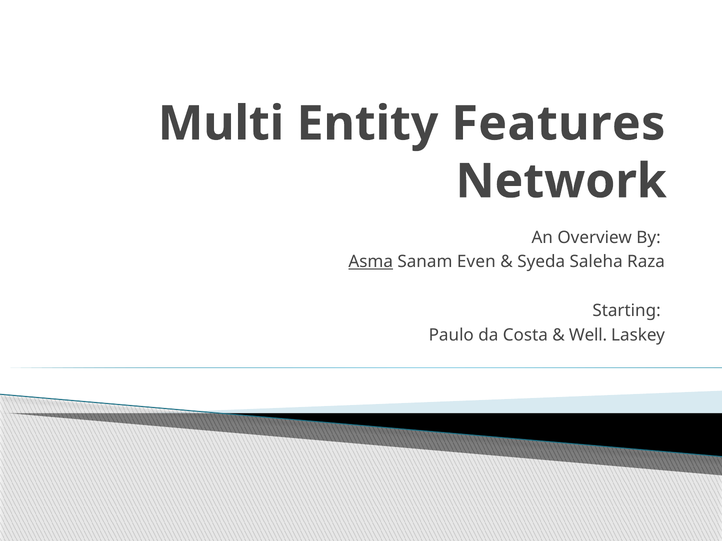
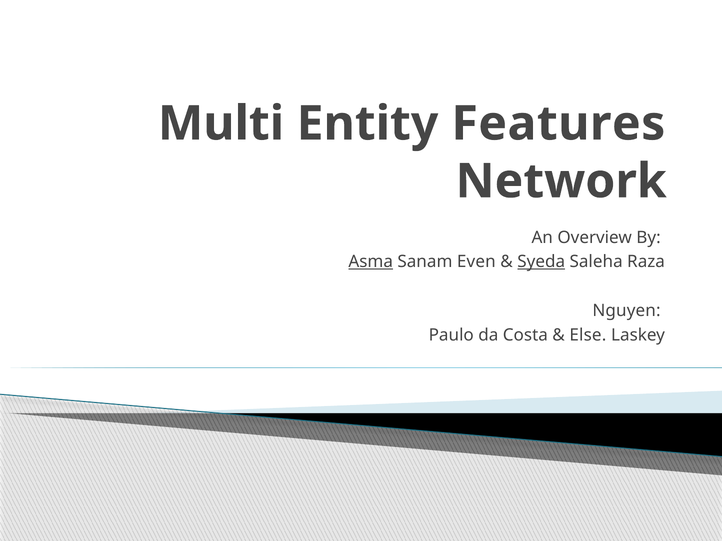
Syeda underline: none -> present
Starting: Starting -> Nguyen
Well: Well -> Else
